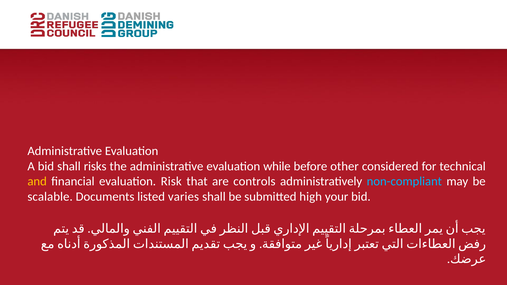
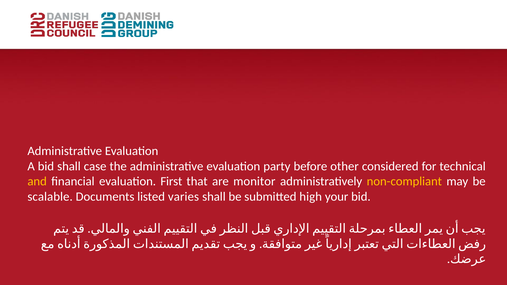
risks: risks -> case
while: while -> party
Risk: Risk -> First
controls: controls -> monitor
non-compliant colour: light blue -> yellow
